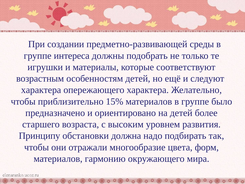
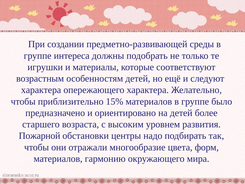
Принципу: Принципу -> Пожарной
должна: должна -> центры
